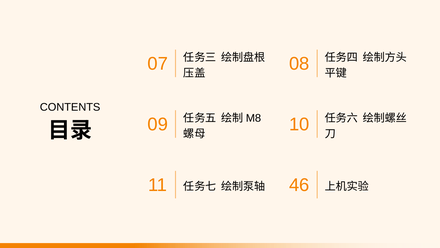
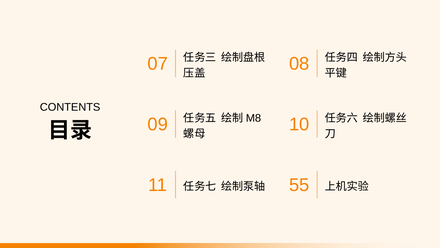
46: 46 -> 55
